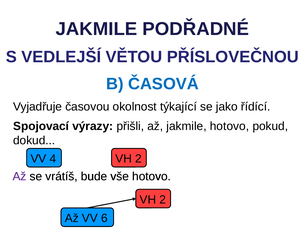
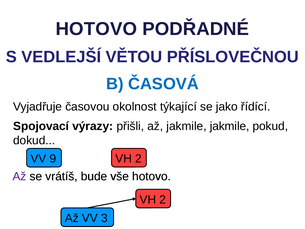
JAKMILE at (96, 29): JAKMILE -> HOTOVO
jakmile hotovo: hotovo -> jakmile
4: 4 -> 9
6: 6 -> 3
